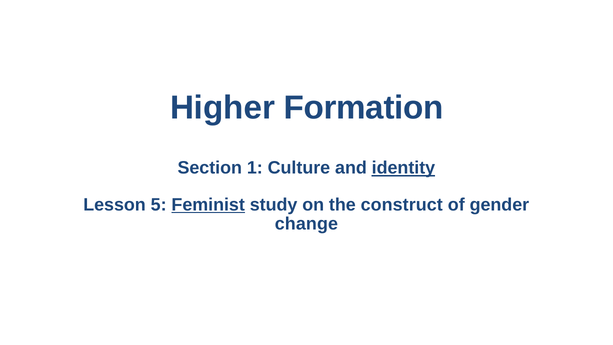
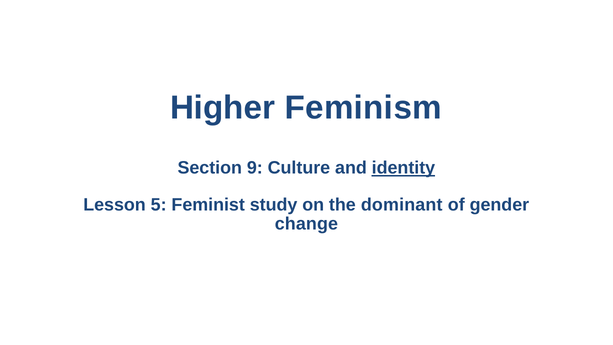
Formation: Formation -> Feminism
1: 1 -> 9
Feminist underline: present -> none
construct: construct -> dominant
